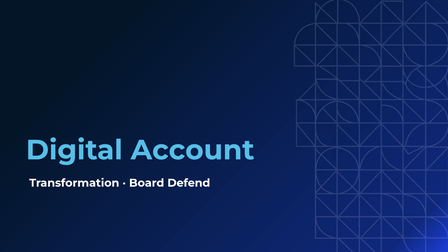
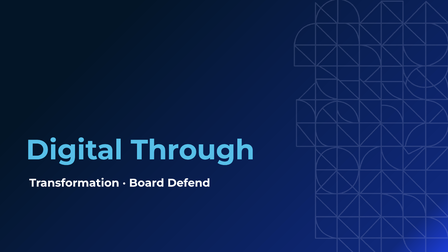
Account: Account -> Through
